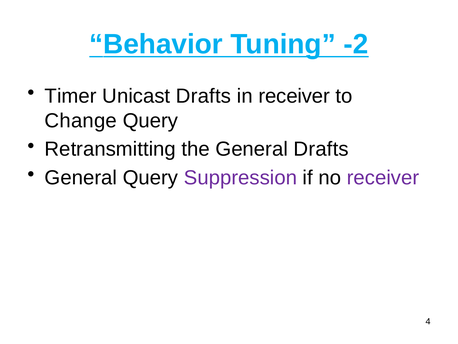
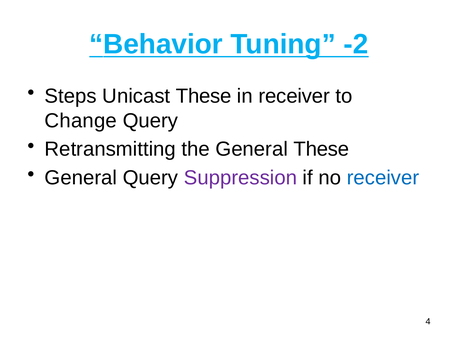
Timer: Timer -> Steps
Unicast Drafts: Drafts -> These
General Drafts: Drafts -> These
receiver at (383, 178) colour: purple -> blue
